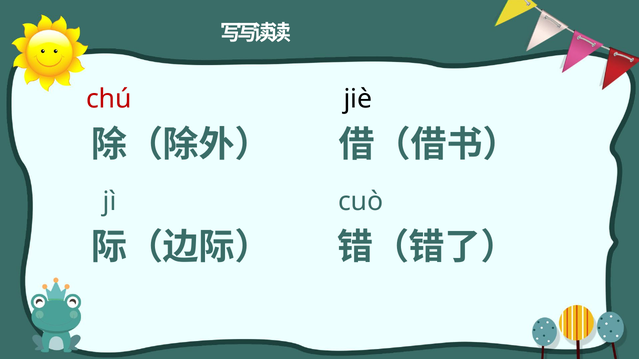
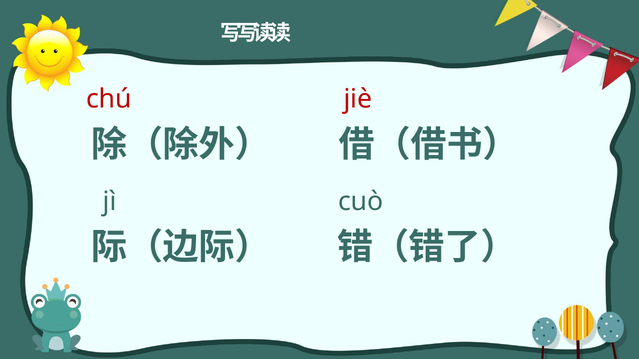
jiè colour: black -> red
